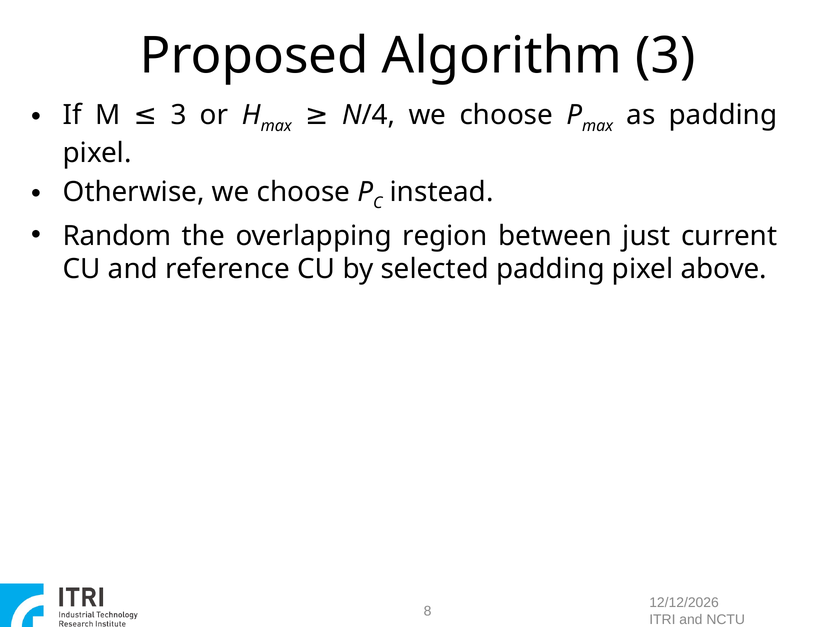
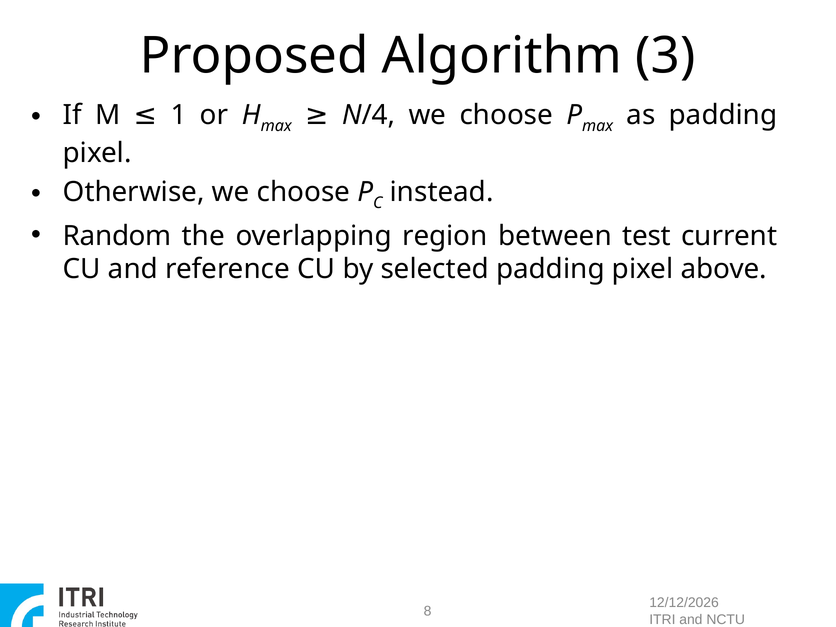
M 3: 3 -> 1
just: just -> test
